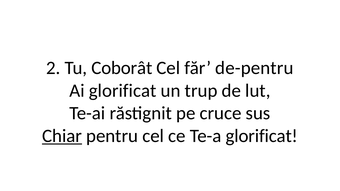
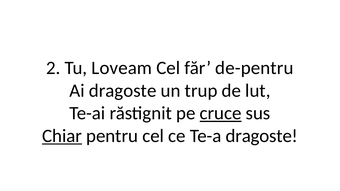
Coborât: Coborât -> Loveam
Ai glorificat: glorificat -> dragoste
cruce underline: none -> present
Te-a glorificat: glorificat -> dragoste
